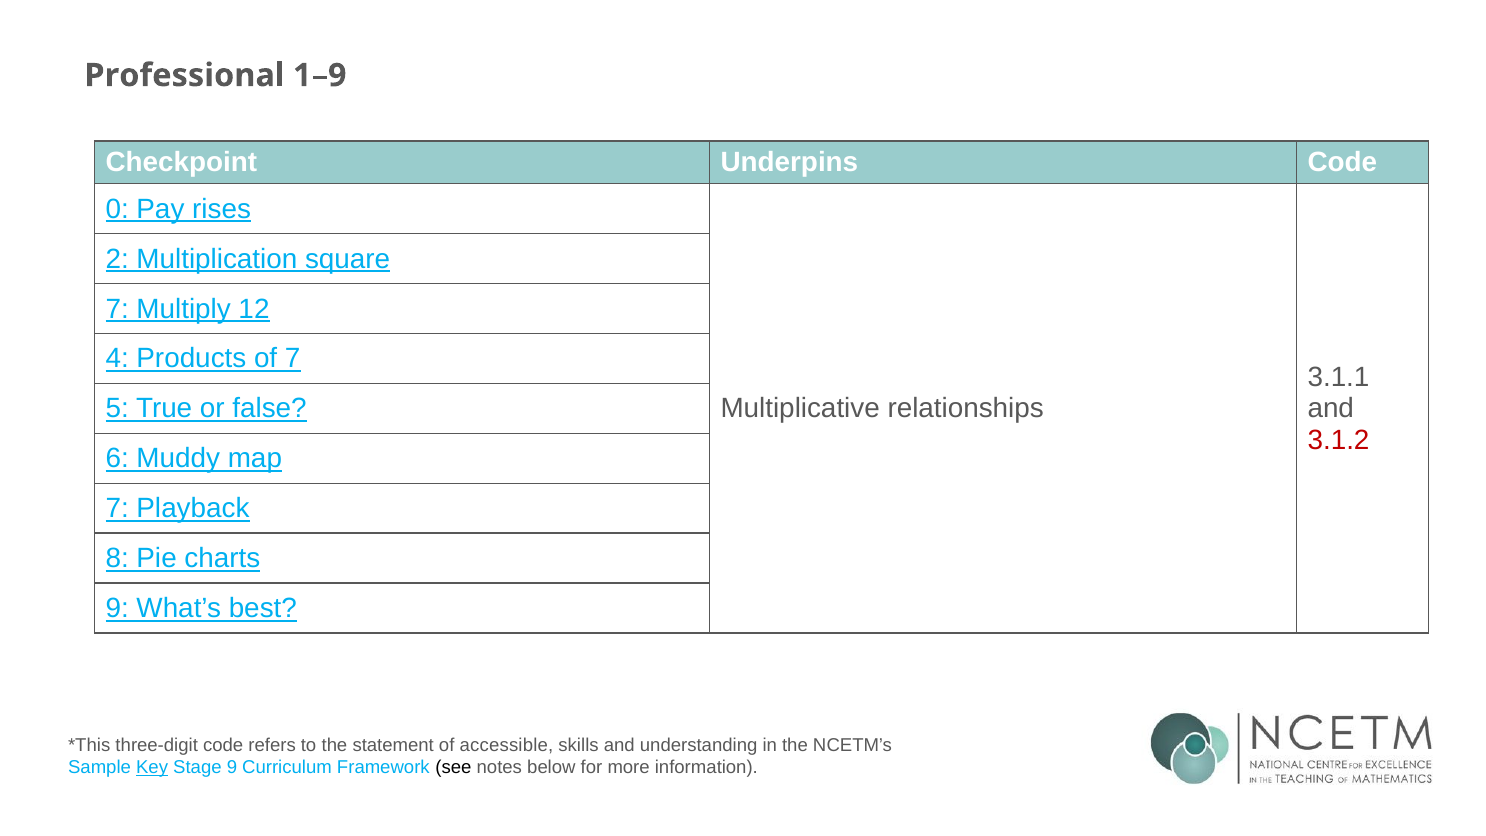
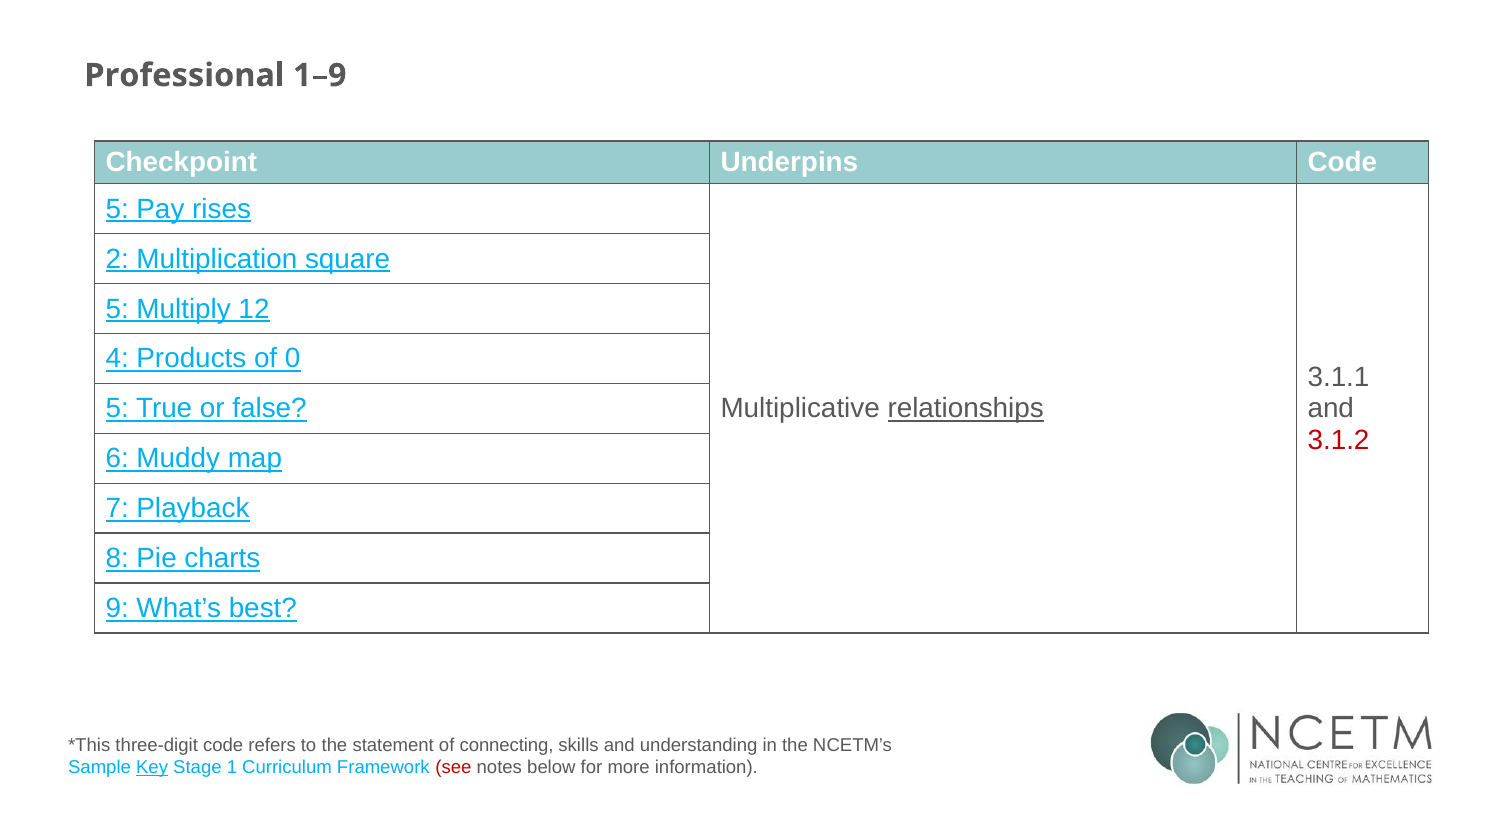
0 at (117, 209): 0 -> 5
7 at (117, 309): 7 -> 5
of 7: 7 -> 0
relationships underline: none -> present
accessible: accessible -> connecting
Stage 9: 9 -> 1
see colour: black -> red
